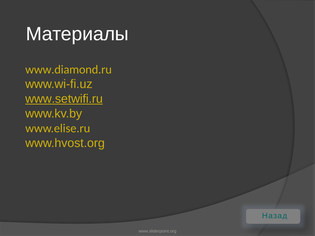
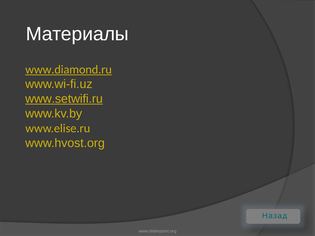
www.diamond.ru underline: none -> present
